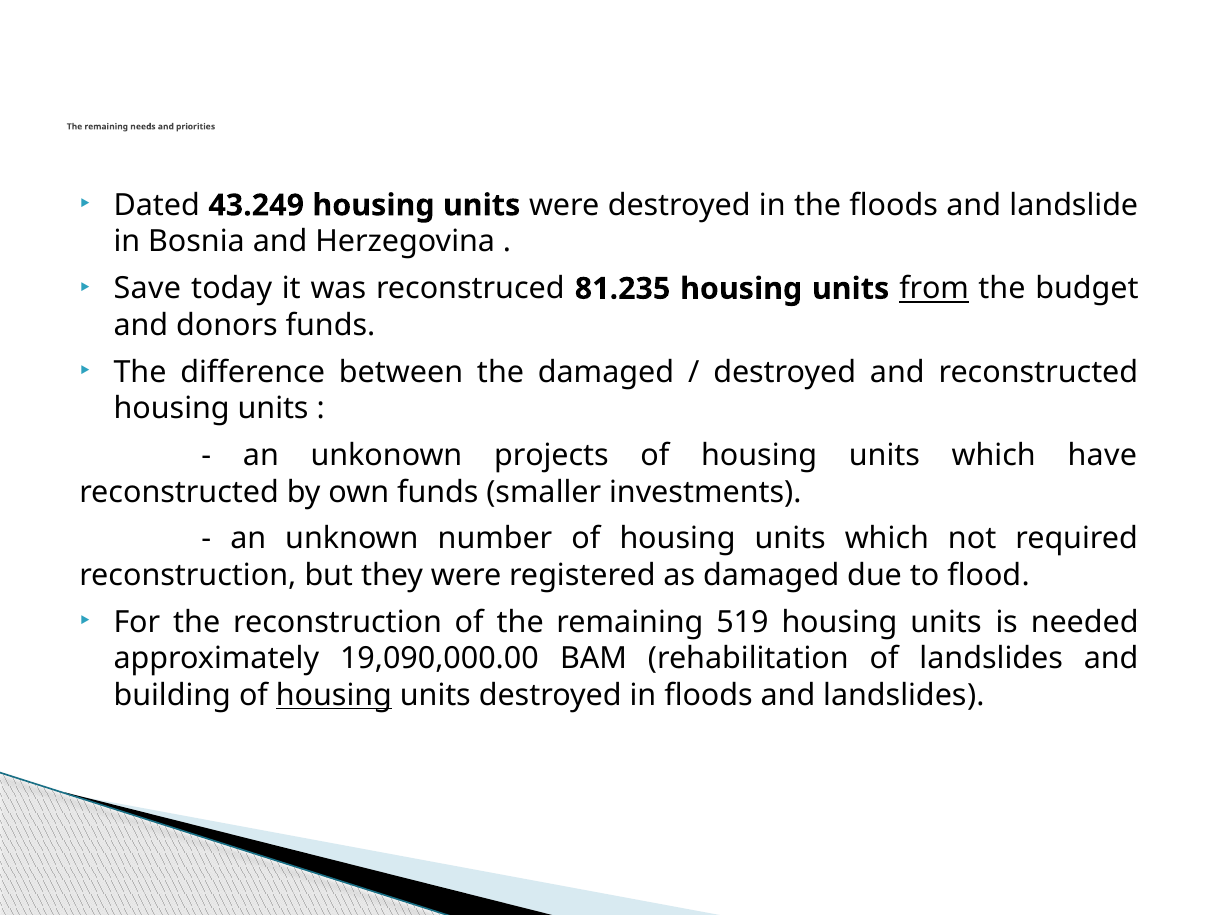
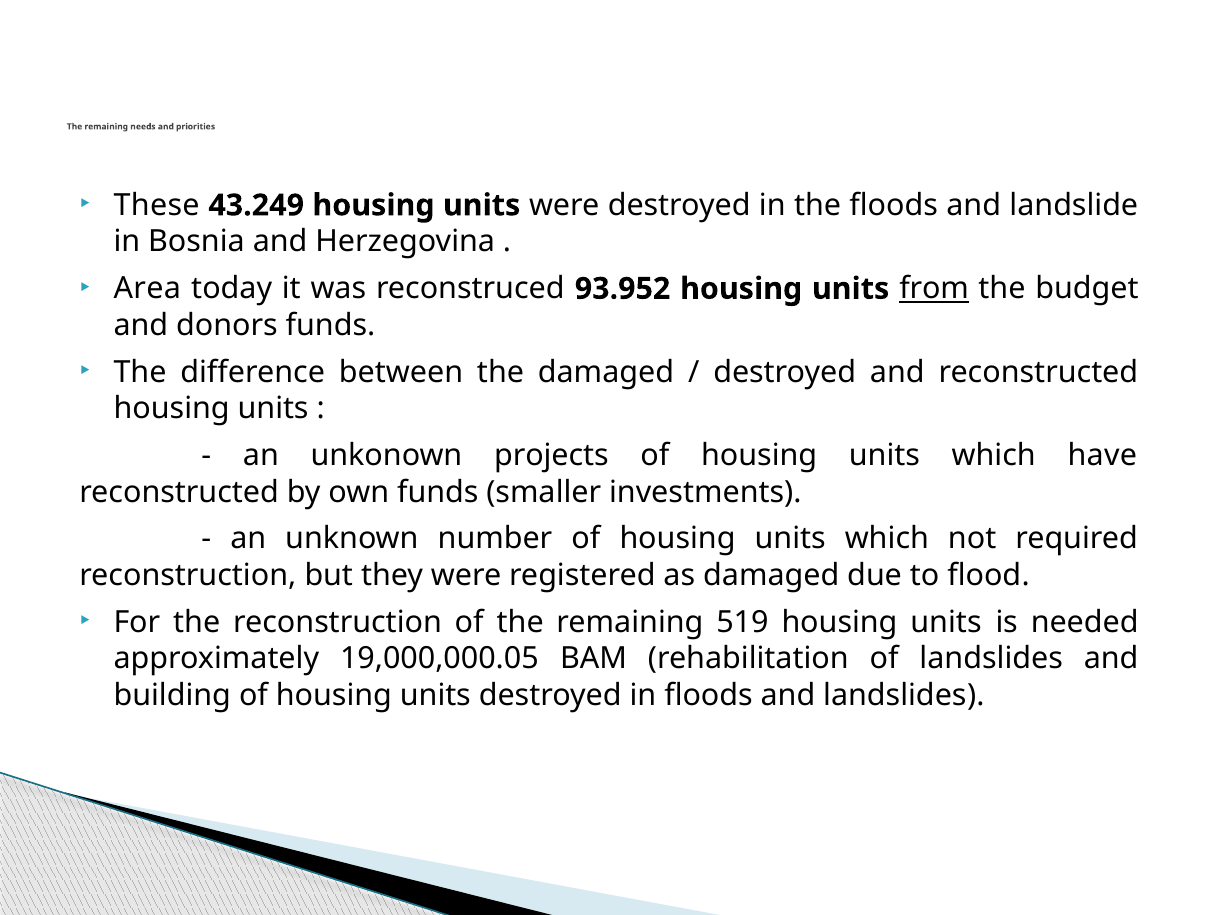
Dated: Dated -> These
Save: Save -> Area
81.235: 81.235 -> 93.952
19,090,000.00: 19,090,000.00 -> 19,000,000.05
housing at (334, 695) underline: present -> none
